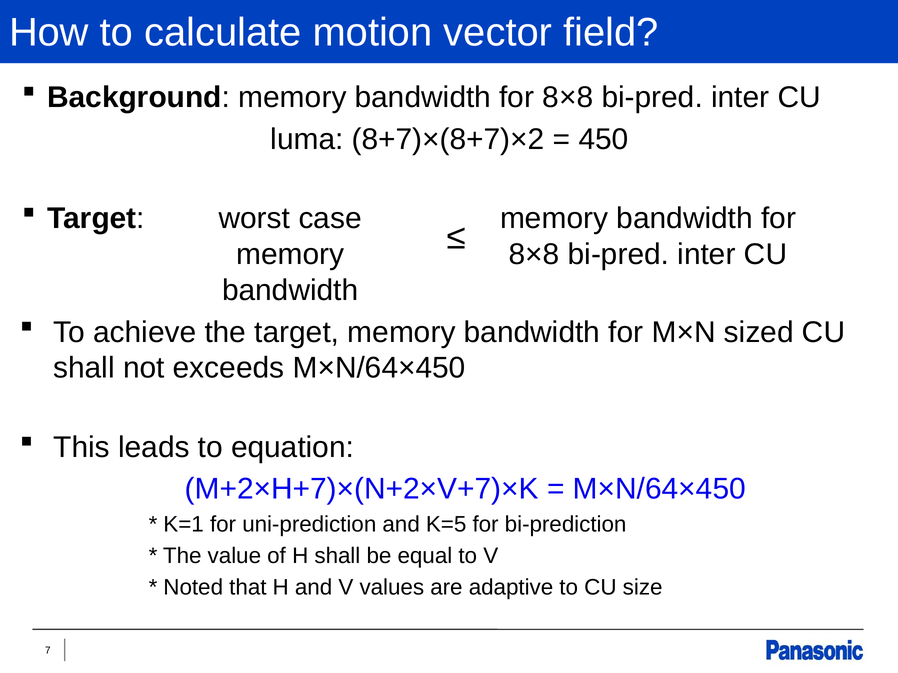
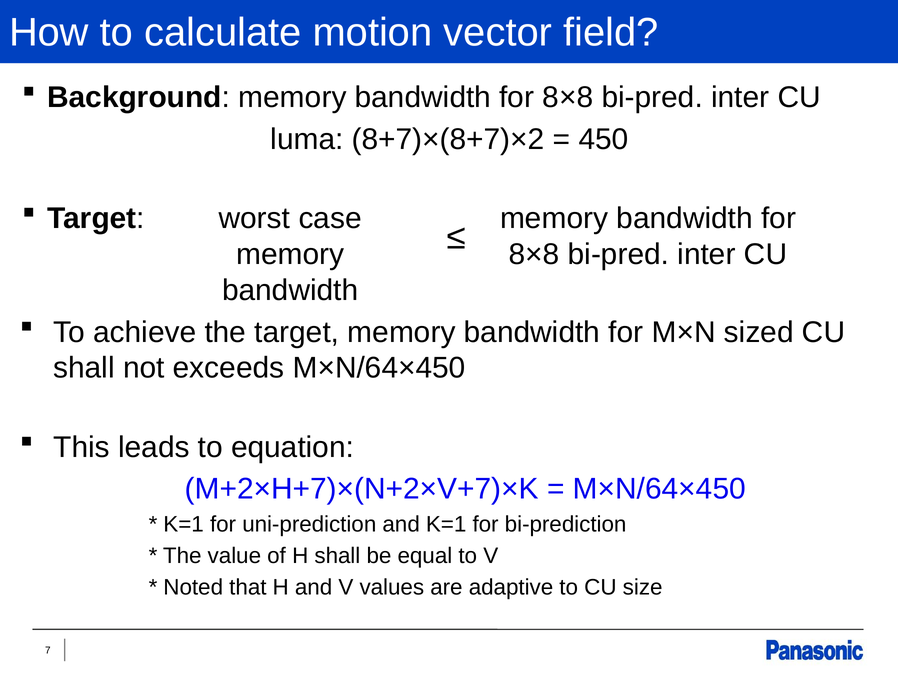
and K=5: K=5 -> K=1
